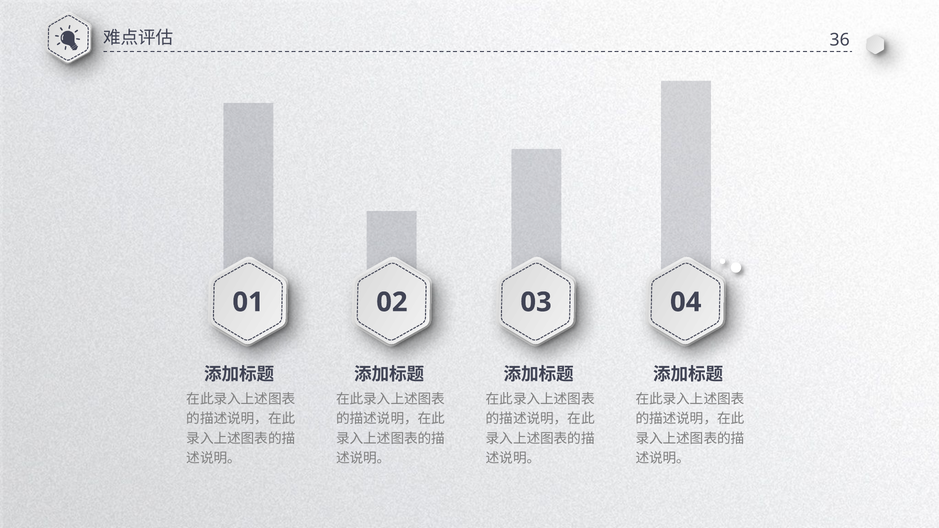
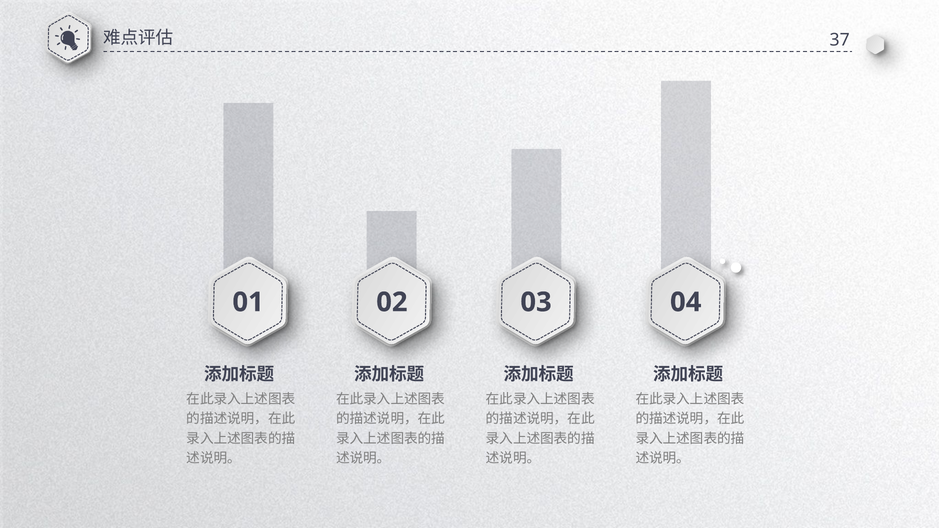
36: 36 -> 37
